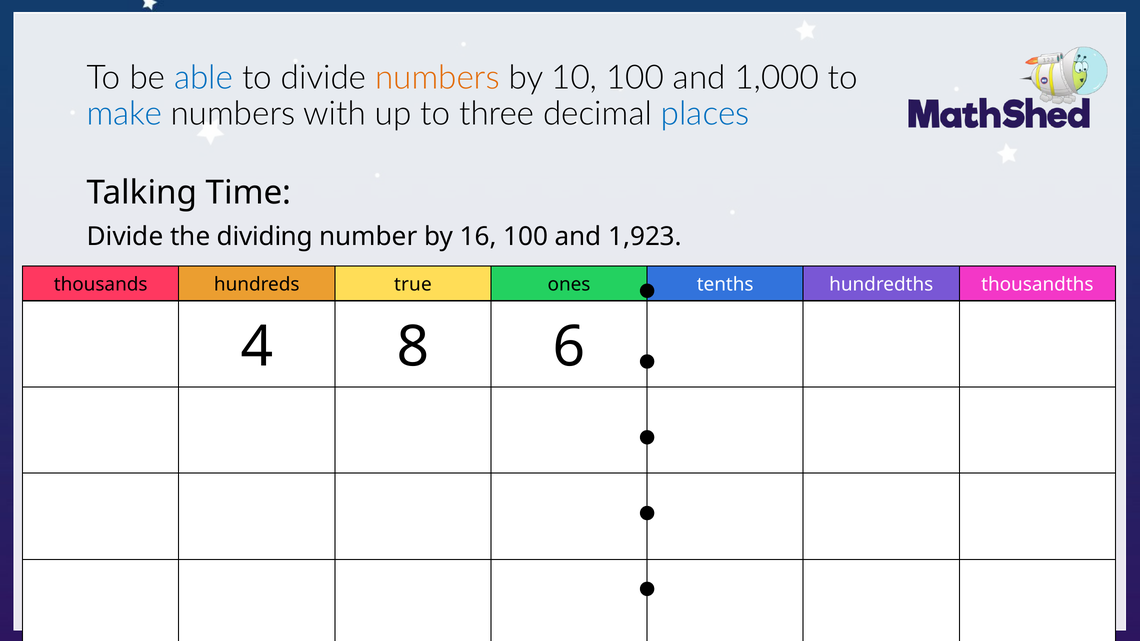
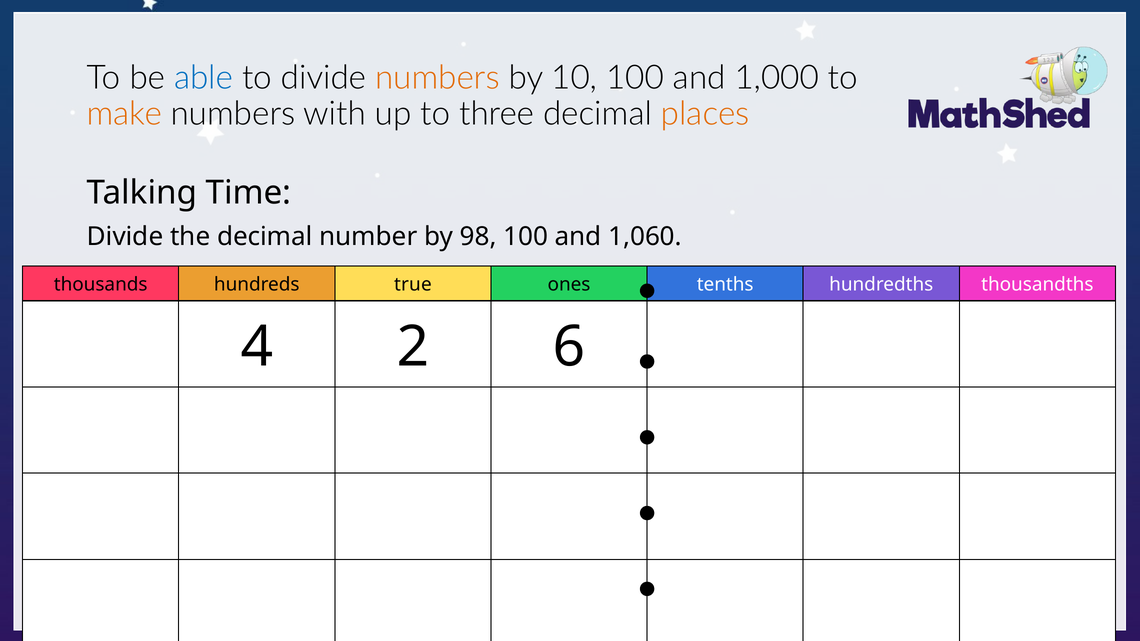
make colour: blue -> orange
places colour: blue -> orange
the dividing: dividing -> decimal
16: 16 -> 98
1,923: 1,923 -> 1,060
8: 8 -> 2
